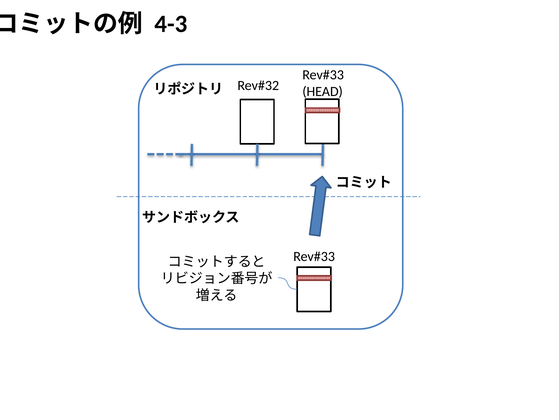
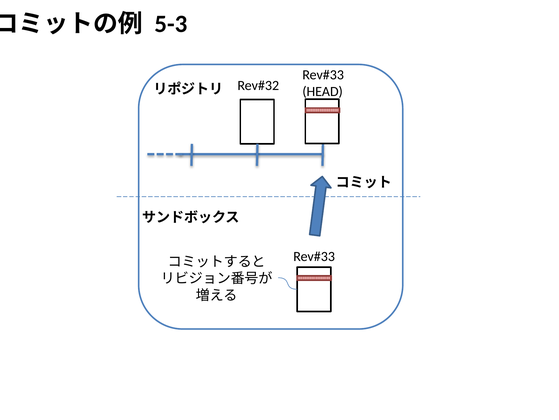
4-3: 4-3 -> 5-3
